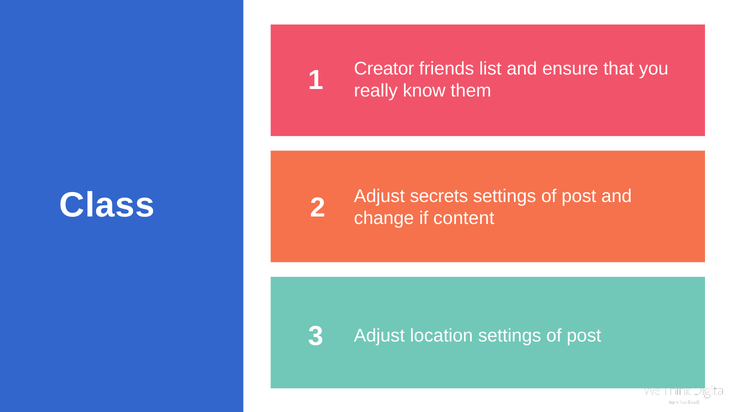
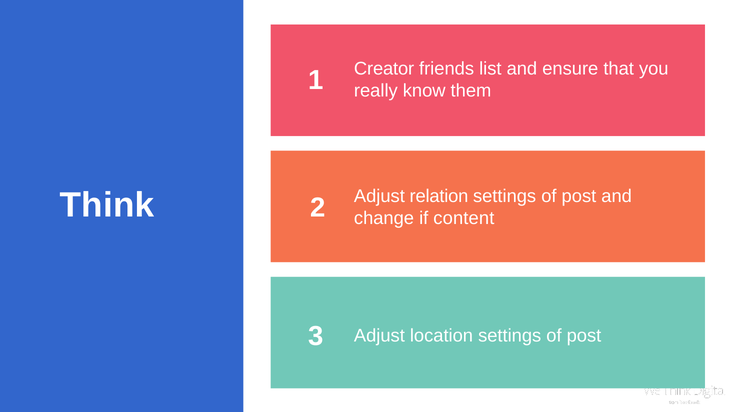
secrets: secrets -> relation
Class: Class -> Think
